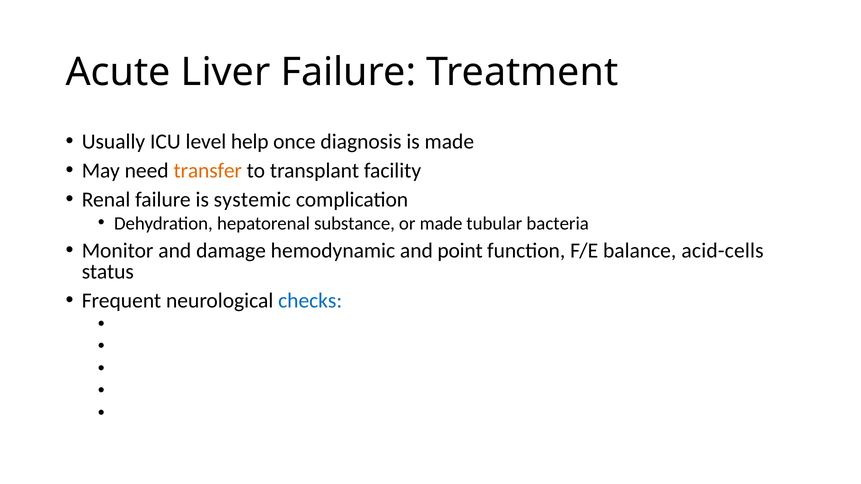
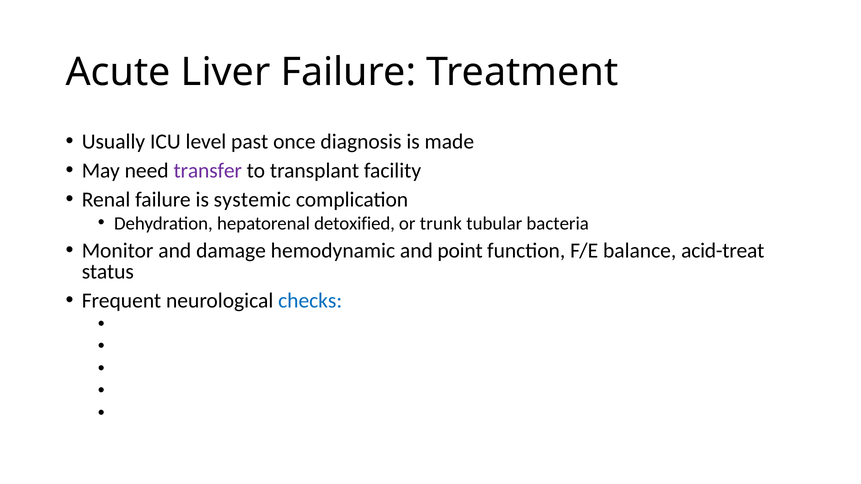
help: help -> past
transfer colour: orange -> purple
substance: substance -> detoxified
or made: made -> trunk
acid-cells: acid-cells -> acid-treat
